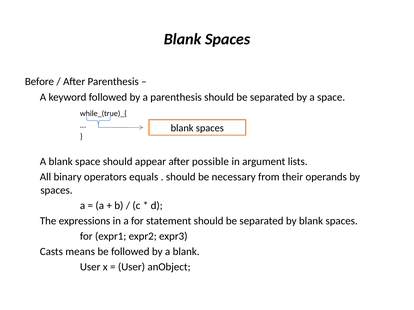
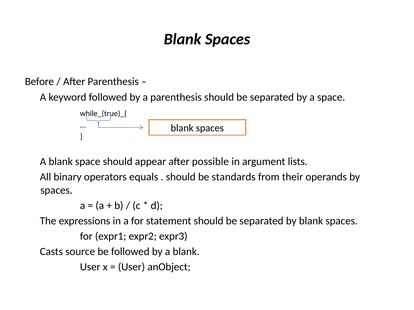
necessary: necessary -> standards
means: means -> source
